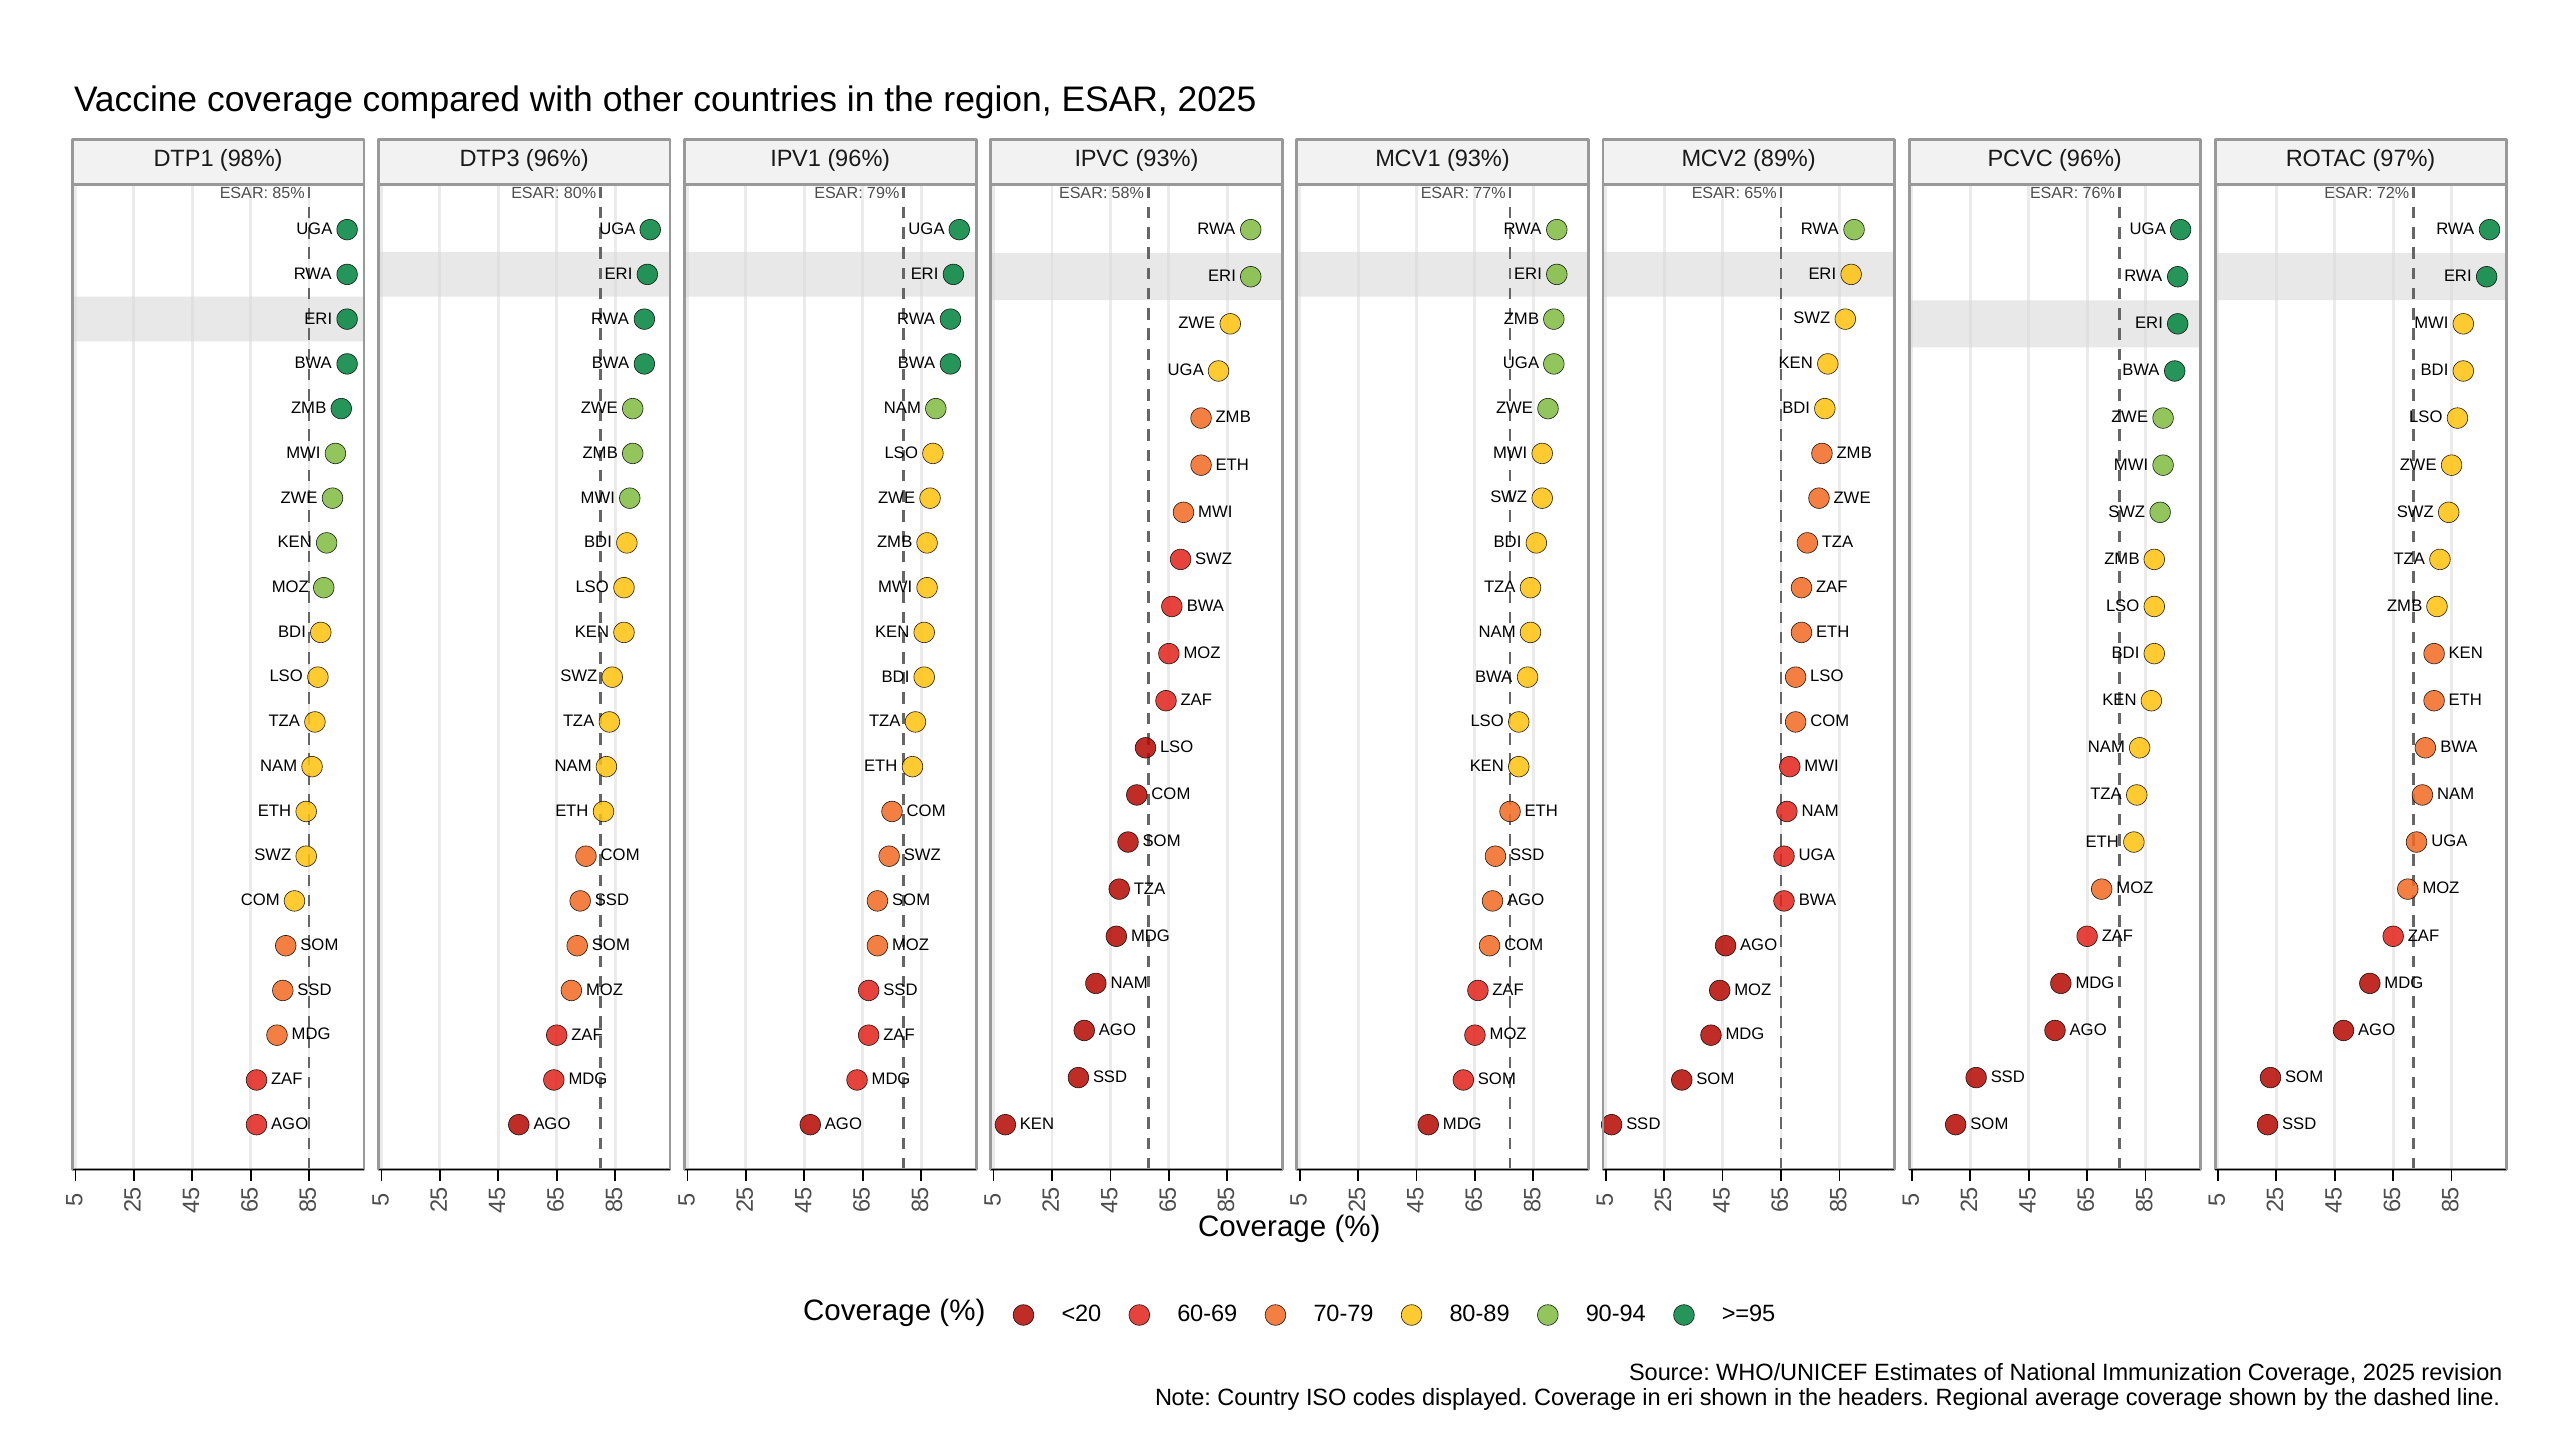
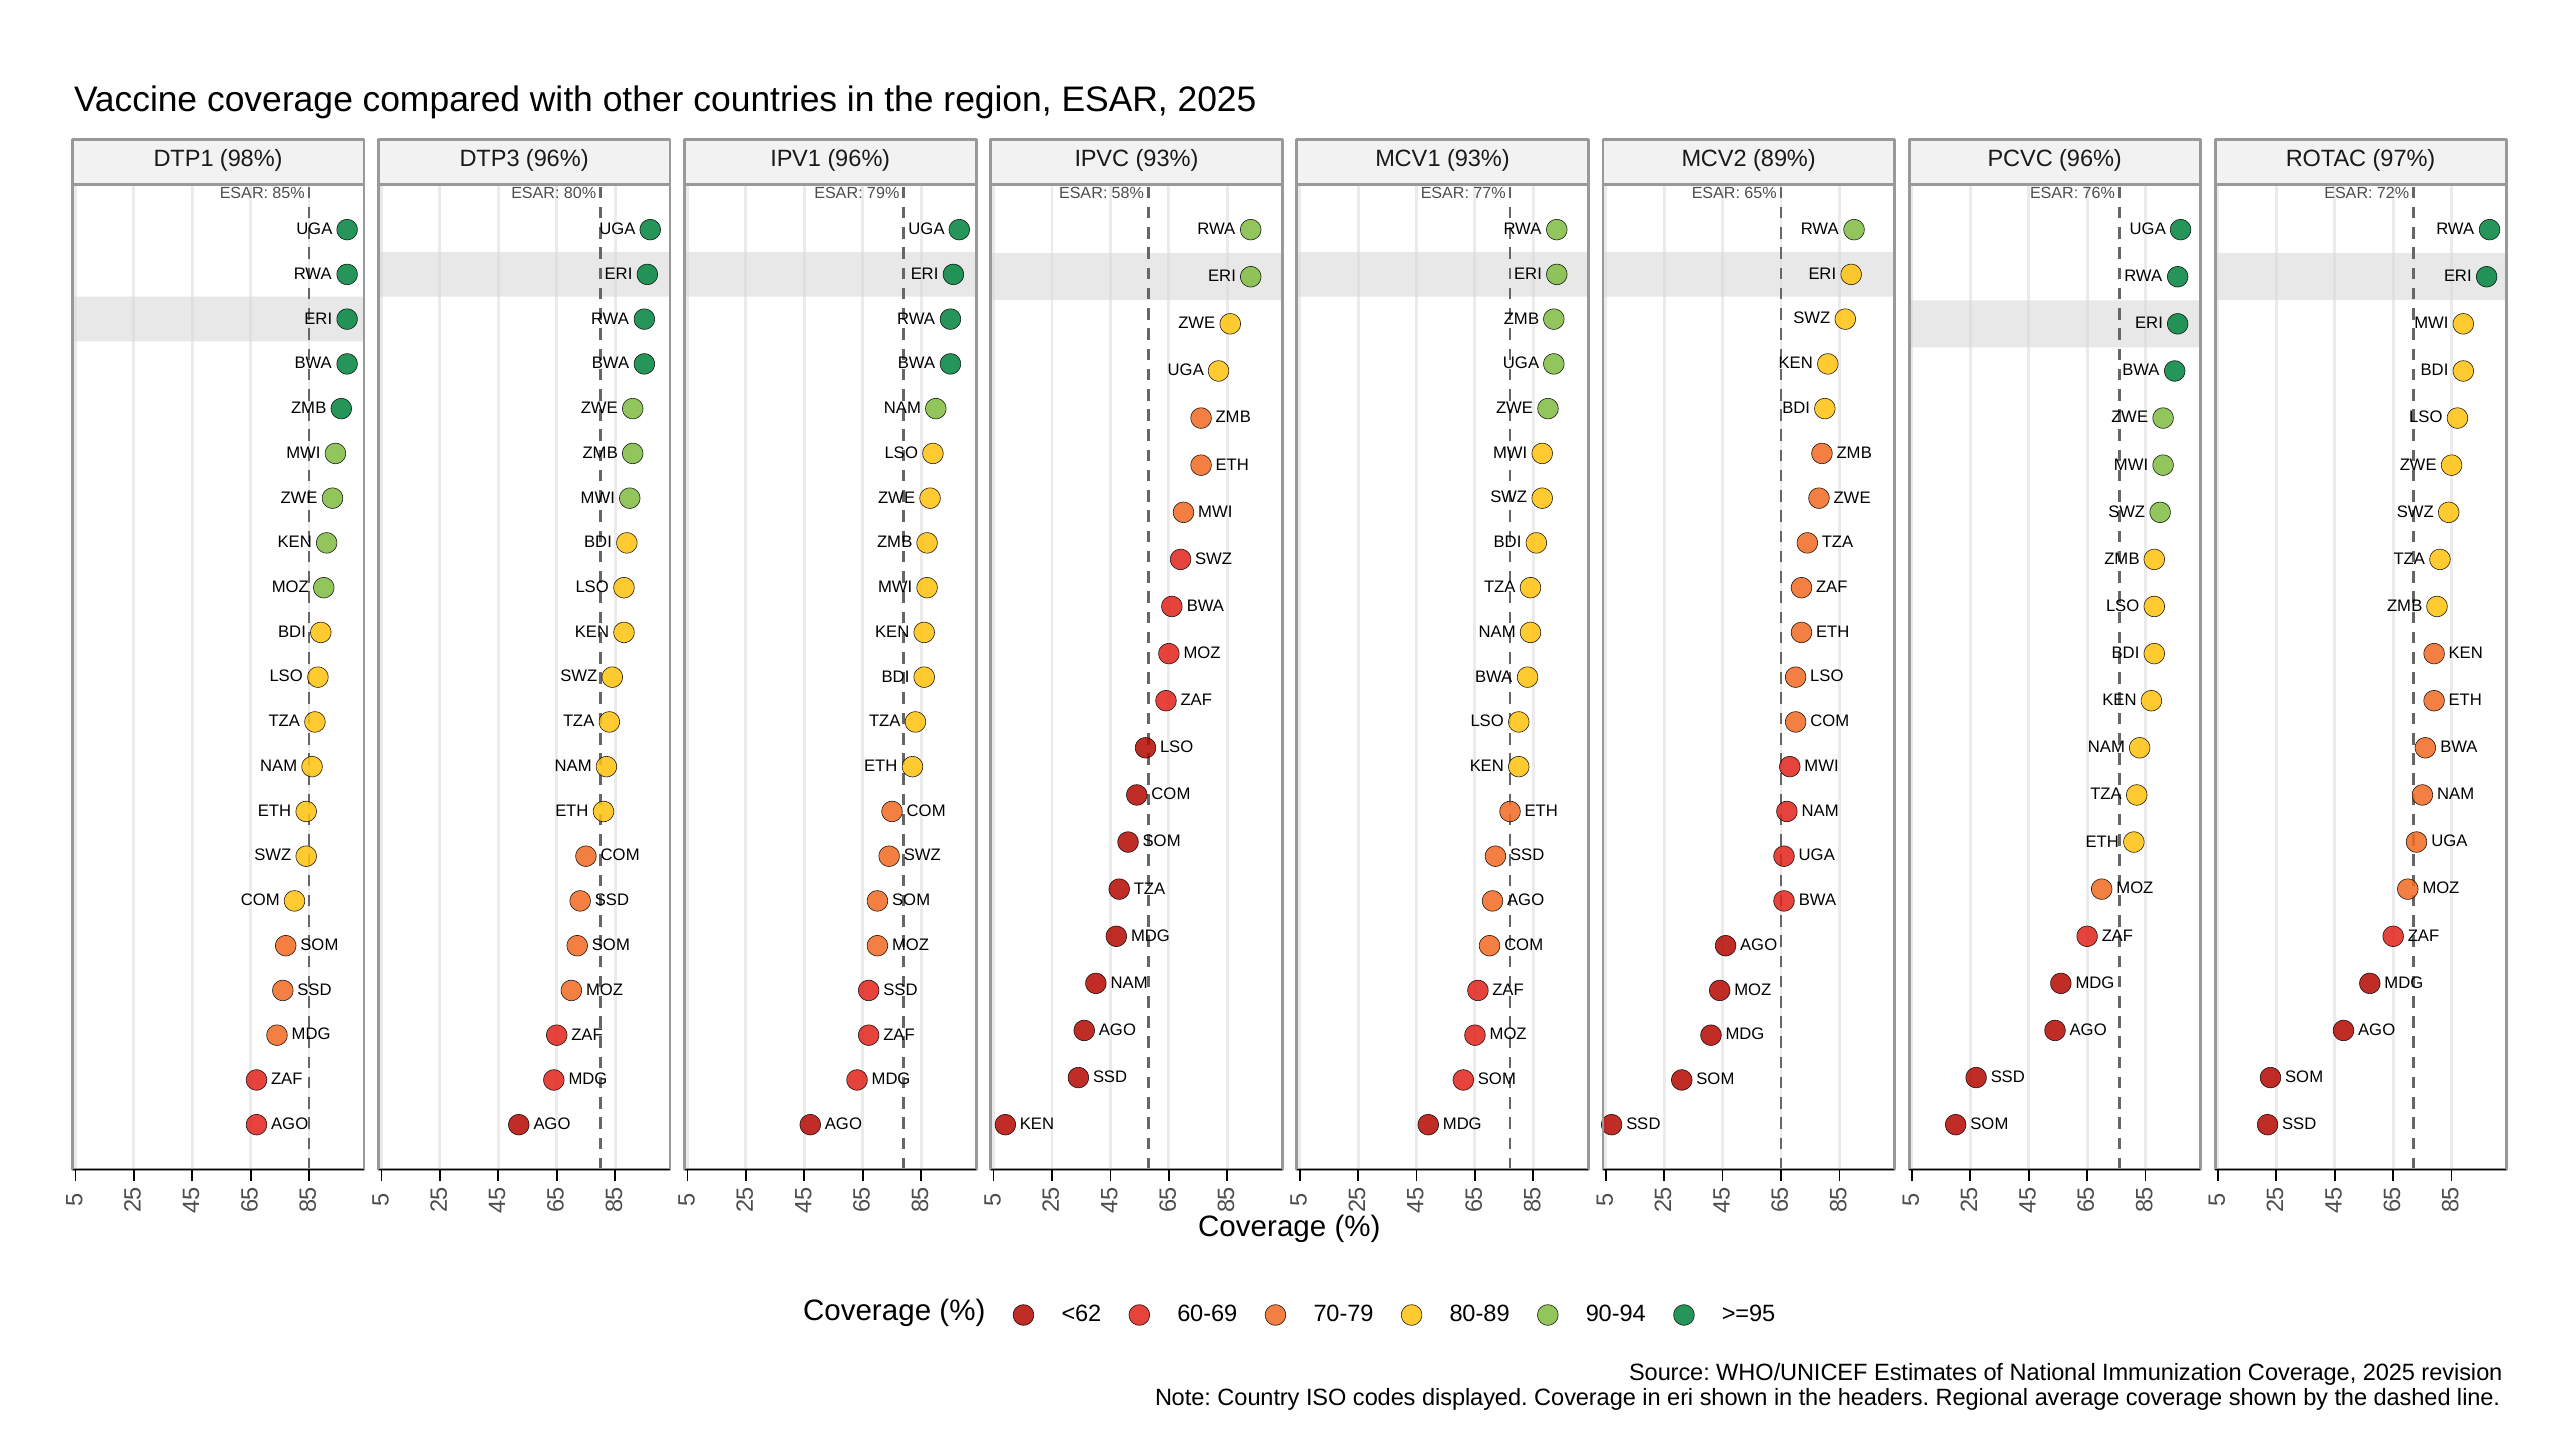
<20: <20 -> <62
